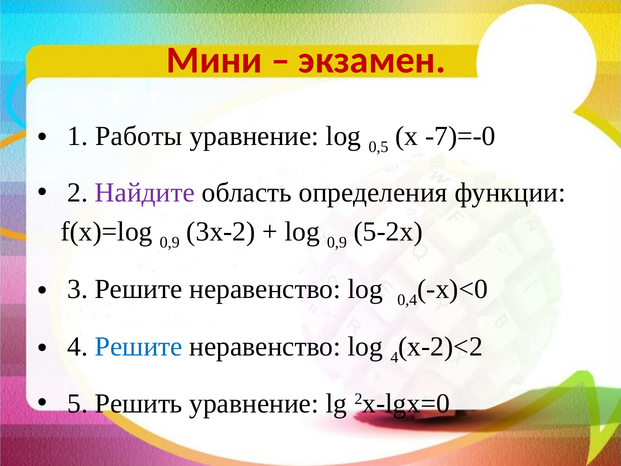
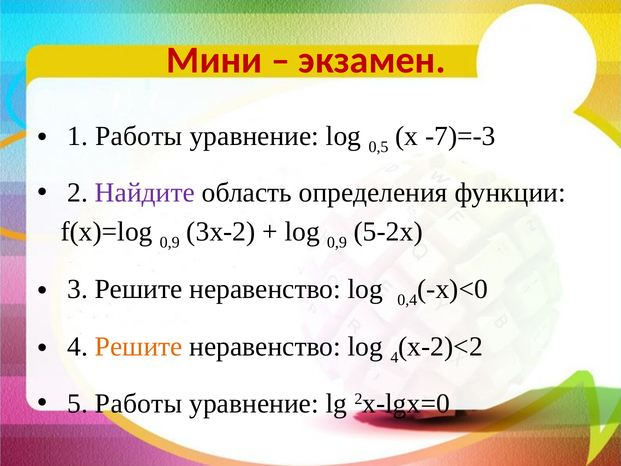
-7)=-0: -7)=-0 -> -7)=-3
Решите at (139, 347) colour: blue -> orange
5 Решить: Решить -> Работы
